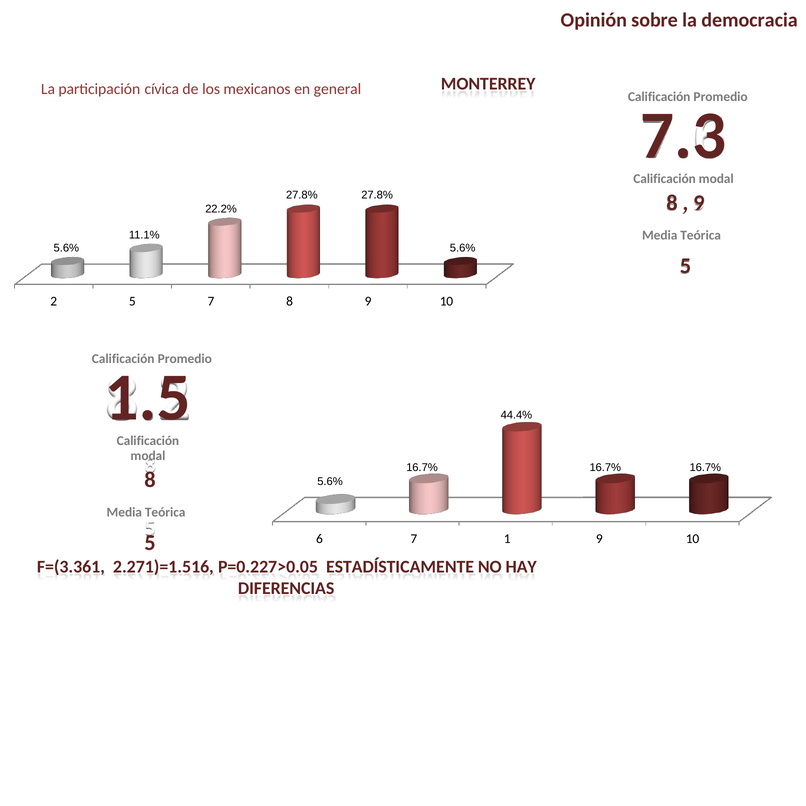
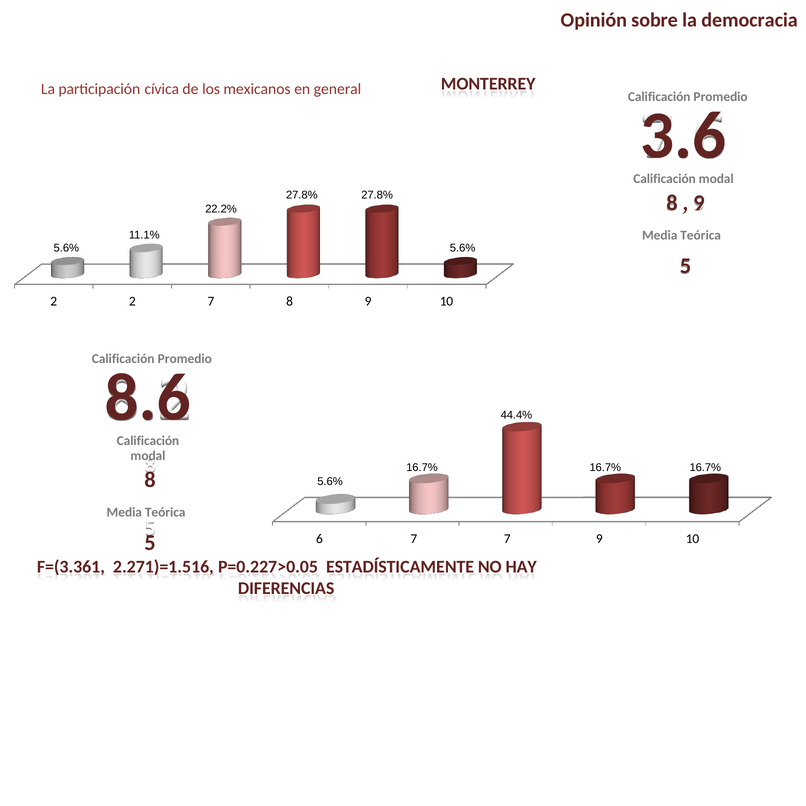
7.3: 7.3 -> 3.6
2 5: 5 -> 2
1.5: 1.5 -> 8.6
7 1: 1 -> 7
